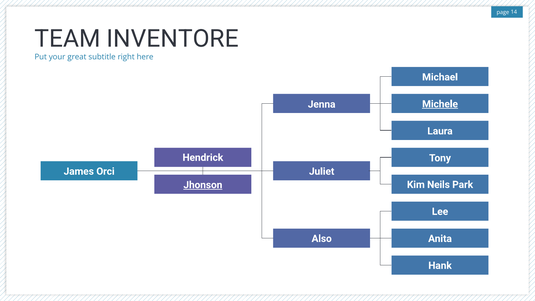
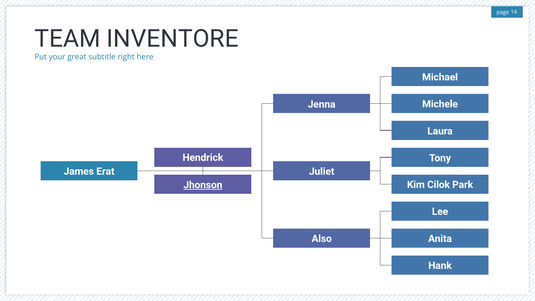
Michele underline: present -> none
Orci: Orci -> Erat
Neils: Neils -> Cilok
